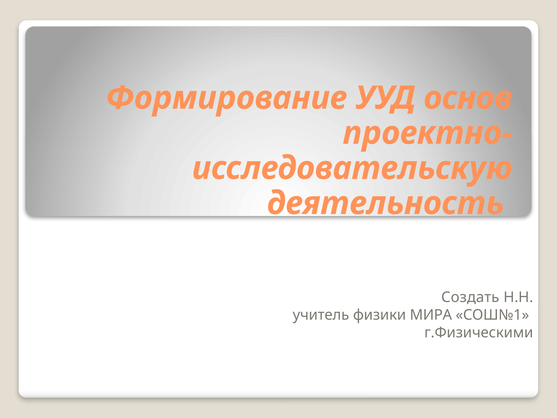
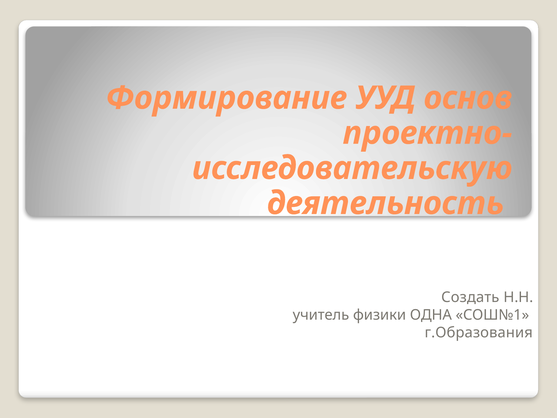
МИРА: МИРА -> ОДНА
г.Физическими: г.Физическими -> г.Образования
